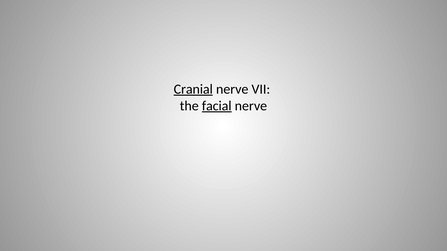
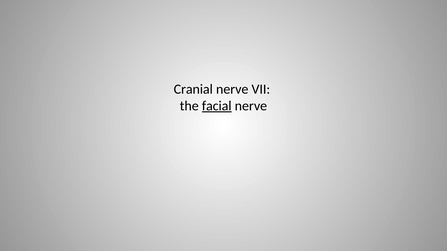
Cranial underline: present -> none
